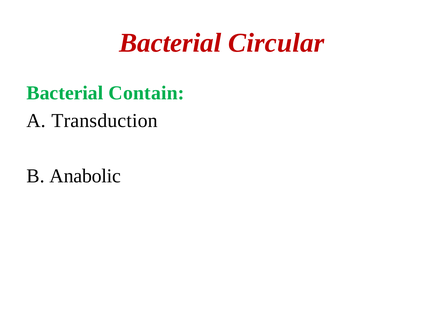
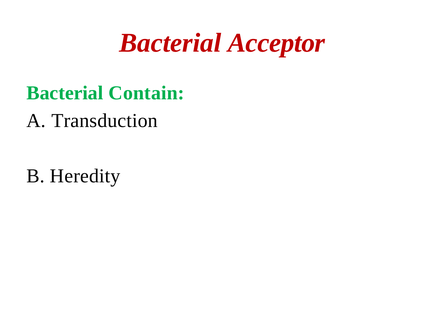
Circular: Circular -> Acceptor
Anabolic: Anabolic -> Heredity
